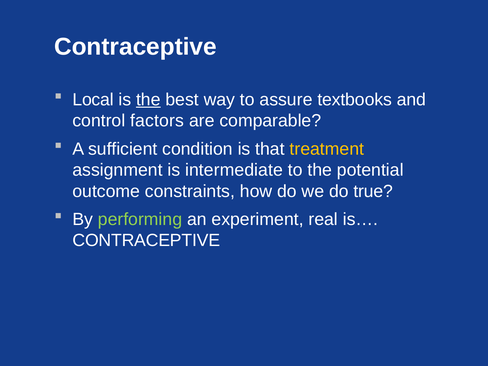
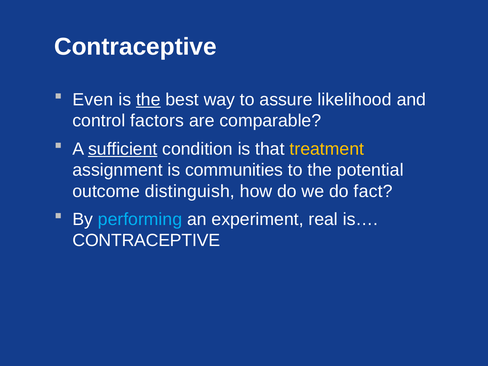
Local: Local -> Even
textbooks: textbooks -> likelihood
sufficient underline: none -> present
intermediate: intermediate -> communities
constraints: constraints -> distinguish
true: true -> fact
performing colour: light green -> light blue
